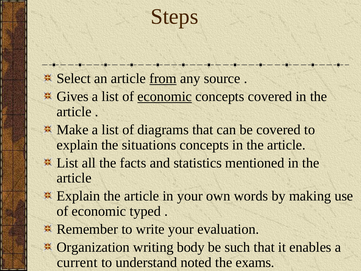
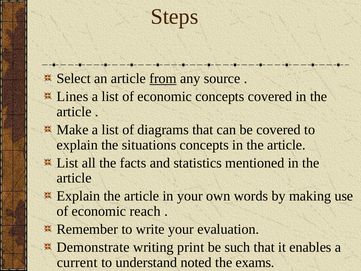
Gives: Gives -> Lines
economic at (165, 96) underline: present -> none
typed: typed -> reach
Organization: Organization -> Demonstrate
body: body -> print
